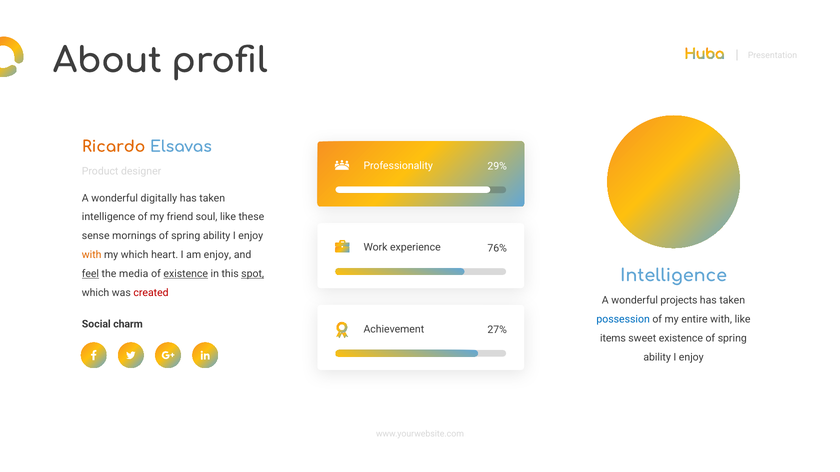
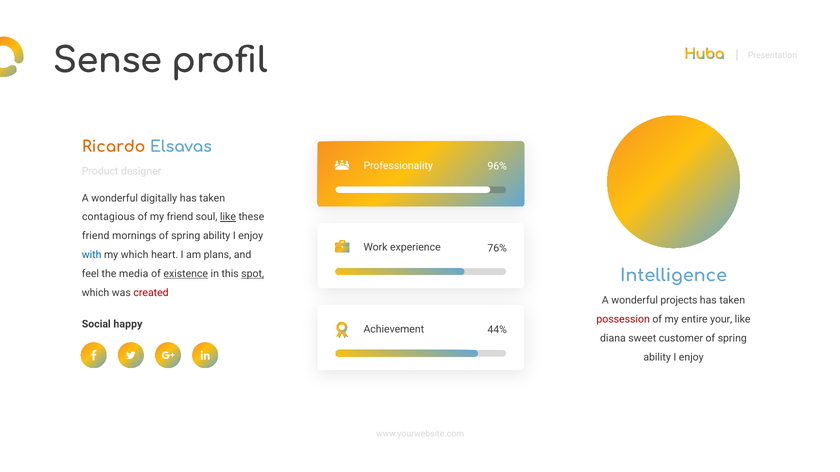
About: About -> Sense
29%: 29% -> 96%
intelligence at (109, 217): intelligence -> contagious
like at (228, 217) underline: none -> present
sense at (96, 236): sense -> friend
with at (92, 255) colour: orange -> blue
am enjoy: enjoy -> plans
feel underline: present -> none
possession colour: blue -> red
entire with: with -> your
charm: charm -> happy
27%: 27% -> 44%
items: items -> diana
sweet existence: existence -> customer
